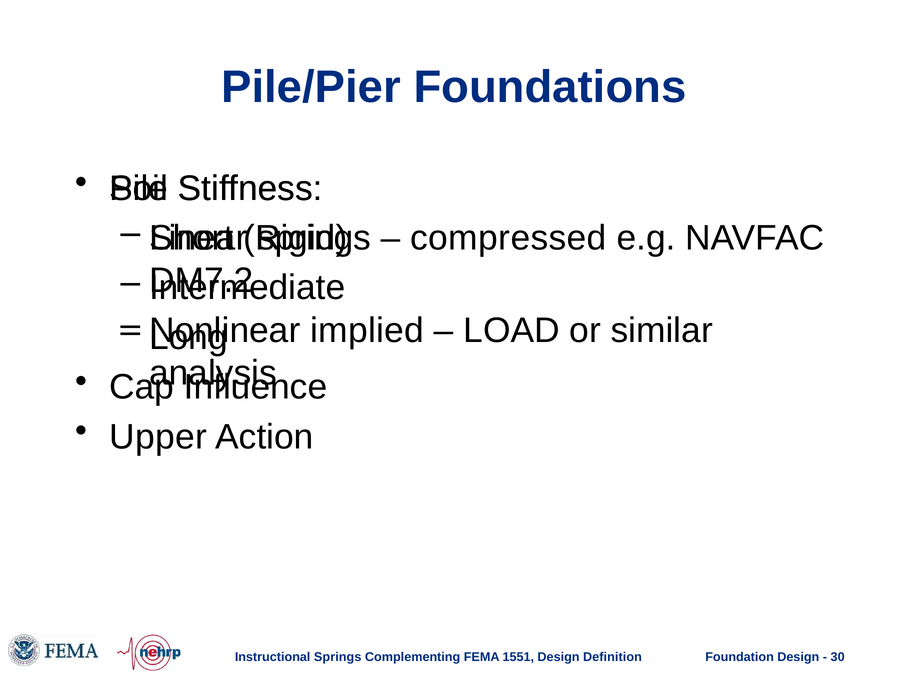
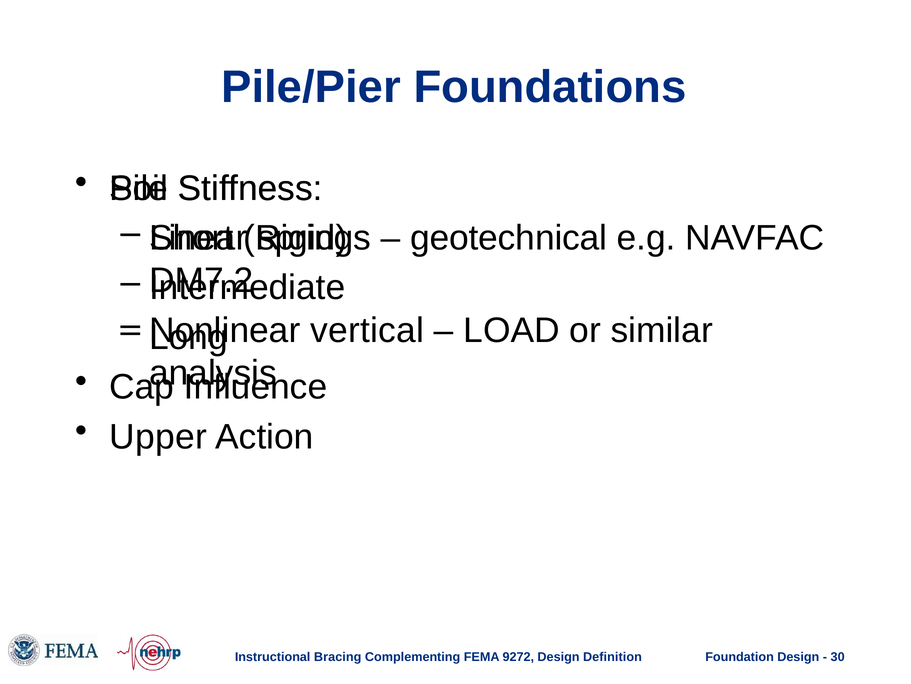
compressed: compressed -> geotechnical
implied: implied -> vertical
Instructional Springs: Springs -> Bracing
1551: 1551 -> 9272
